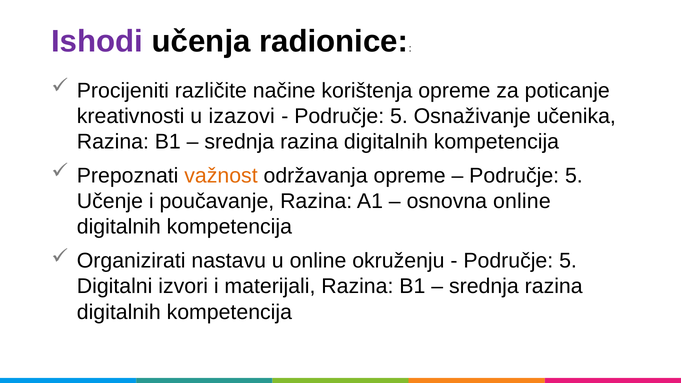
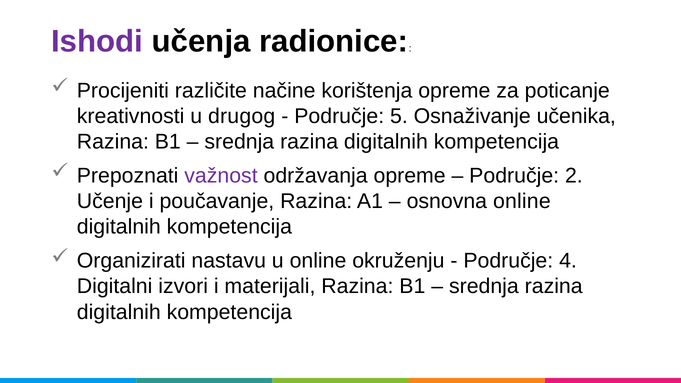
izazovi: izazovi -> drugog
važnost colour: orange -> purple
5 at (574, 176): 5 -> 2
5 at (568, 261): 5 -> 4
